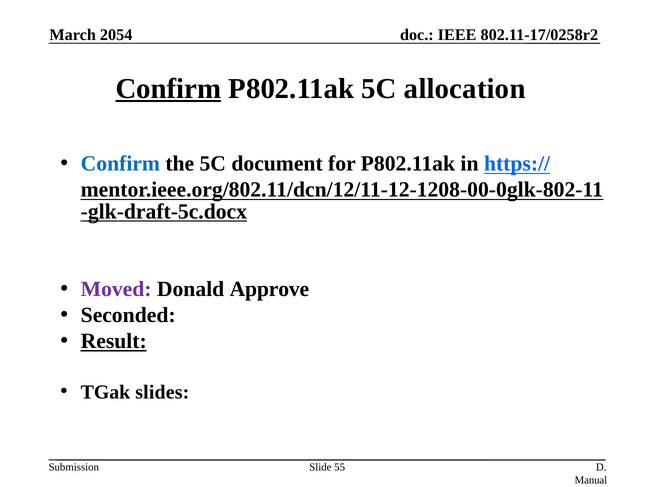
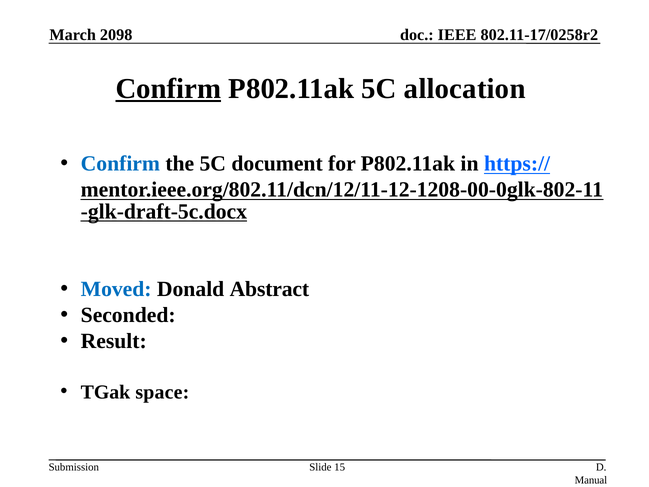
2054: 2054 -> 2098
Moved colour: purple -> blue
Approve: Approve -> Abstract
Result underline: present -> none
slides: slides -> space
55: 55 -> 15
